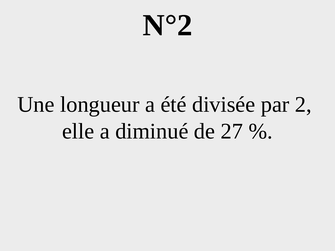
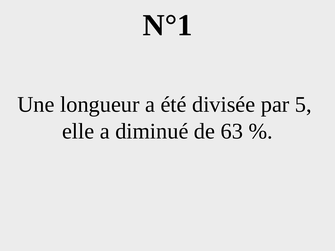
N°2: N°2 -> N°1
2: 2 -> 5
27: 27 -> 63
